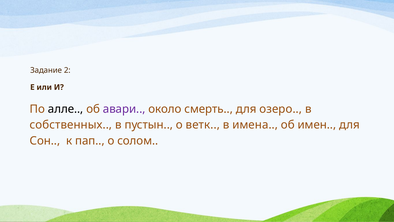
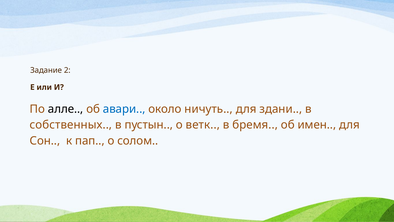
авари colour: purple -> blue
смерть: смерть -> ничуть
озеро: озеро -> здани
имена: имена -> бремя
